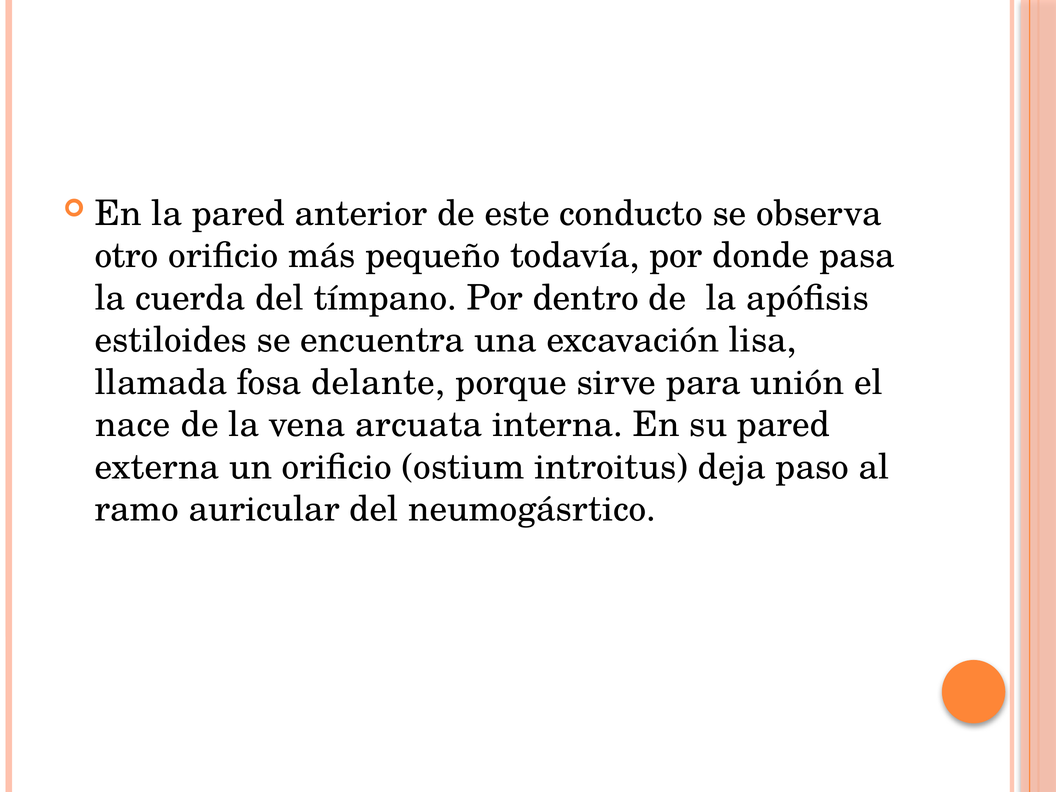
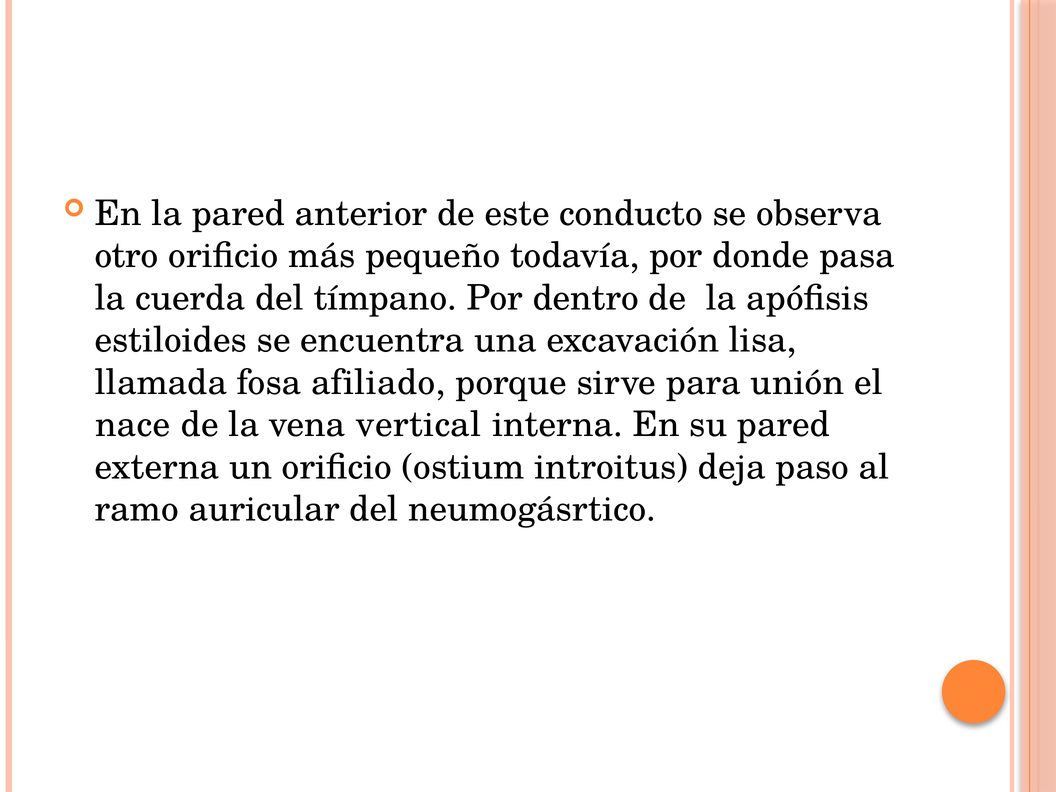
delante: delante -> afiliado
arcuata: arcuata -> vertical
